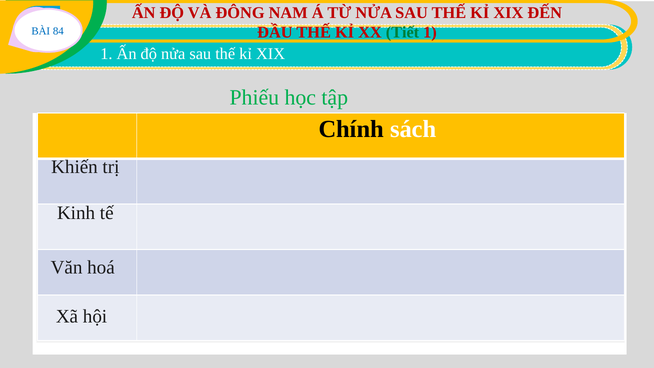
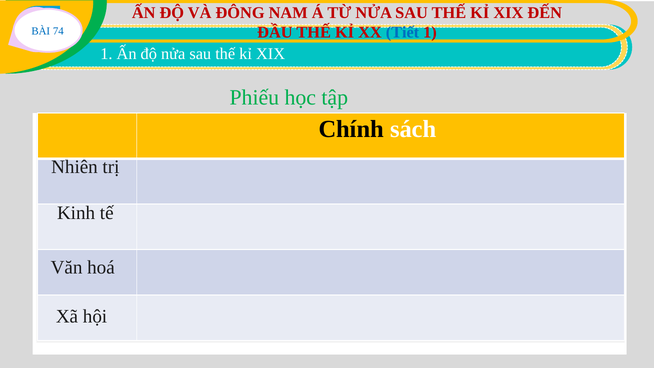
Tiết colour: green -> blue
84: 84 -> 74
Khiến: Khiến -> Nhiên
